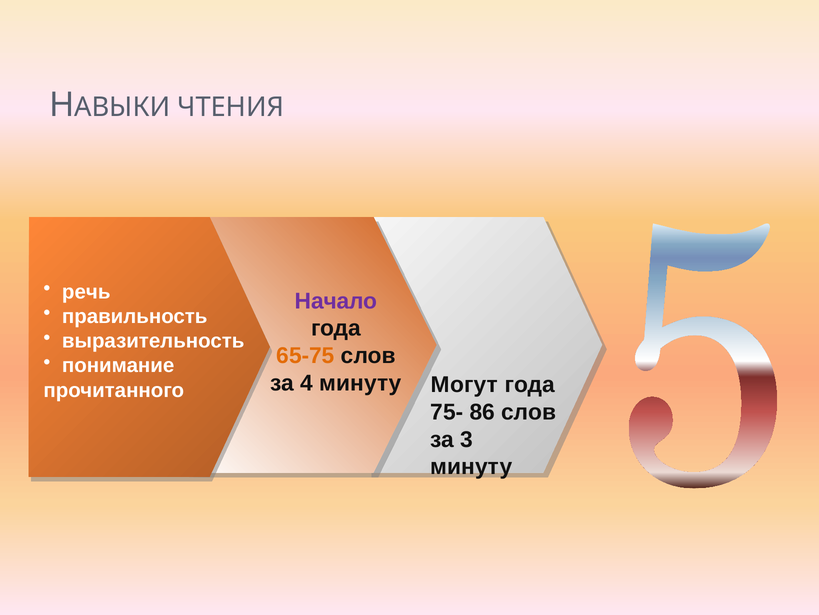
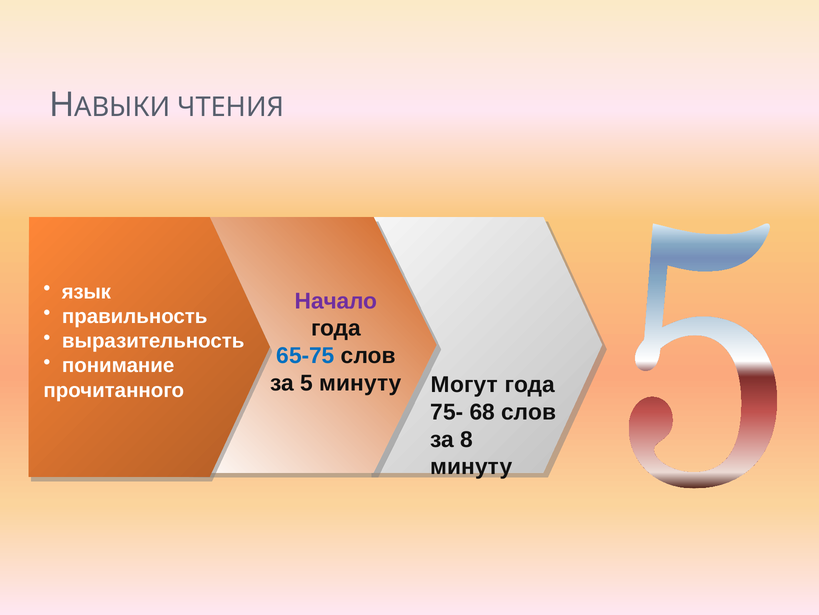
речь: речь -> язык
65-75 colour: orange -> blue
4: 4 -> 5
86: 86 -> 68
3: 3 -> 8
